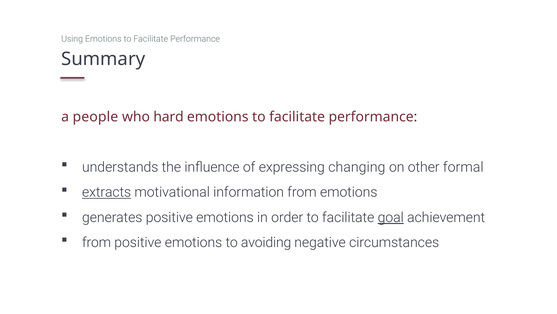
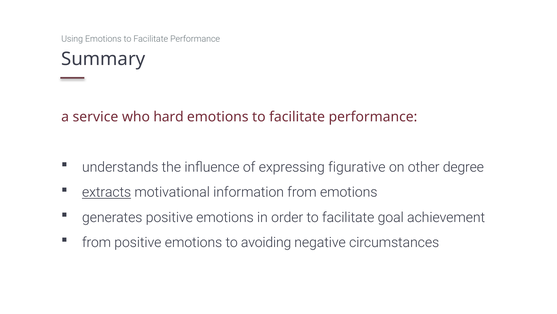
people: people -> service
changing: changing -> figurative
formal: formal -> degree
goal underline: present -> none
